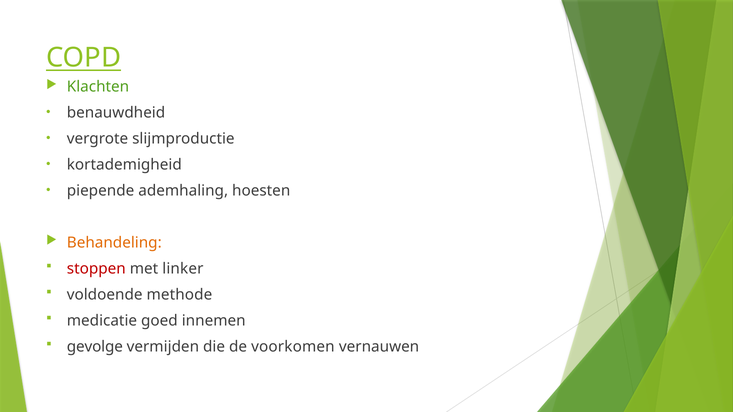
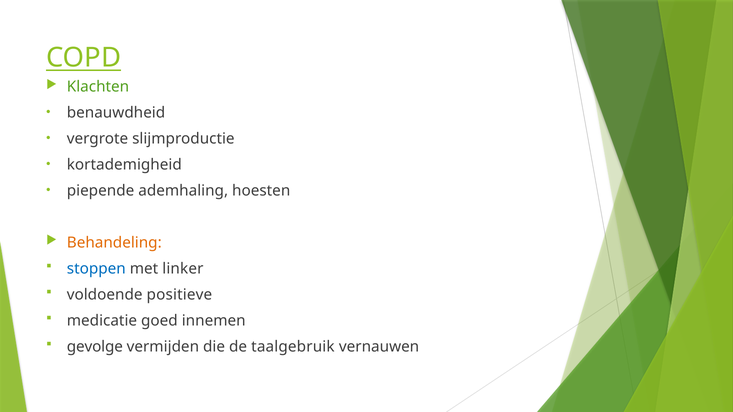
stoppen colour: red -> blue
methode: methode -> positieve
voorkomen: voorkomen -> taalgebruik
